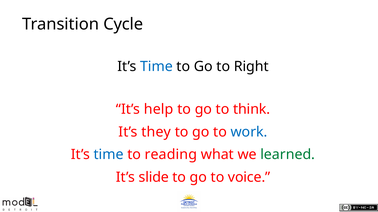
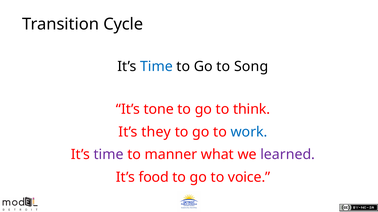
Right: Right -> Song
help: help -> tone
time at (109, 155) colour: blue -> purple
reading: reading -> manner
learned colour: green -> purple
slide: slide -> food
